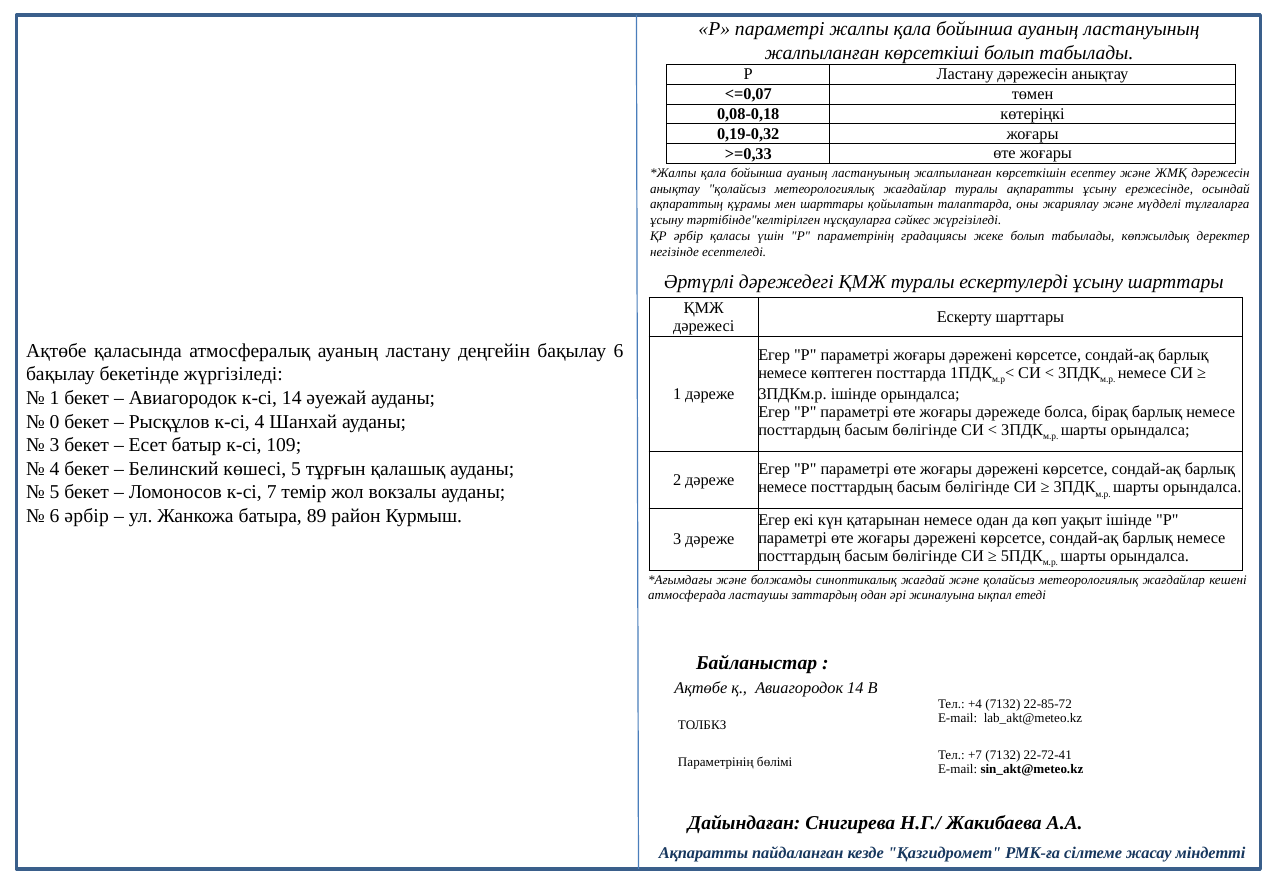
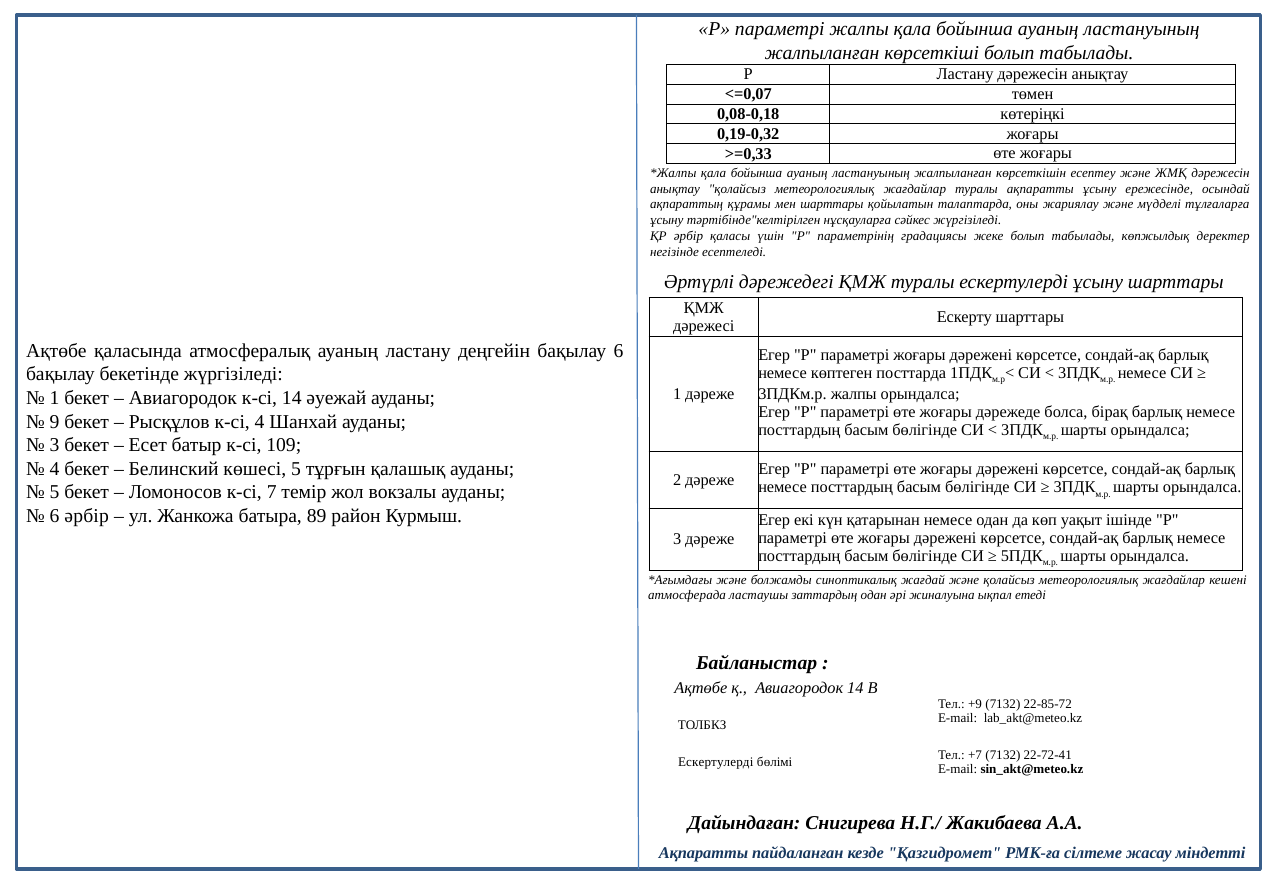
3ПДКм.р ішінде: ішінде -> жалпы
0: 0 -> 9
+4: +4 -> +9
Параметрінің at (716, 762): Параметрінің -> Ескертулерді
